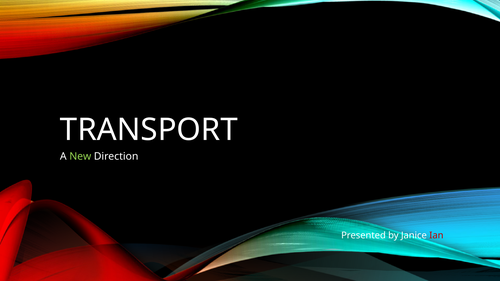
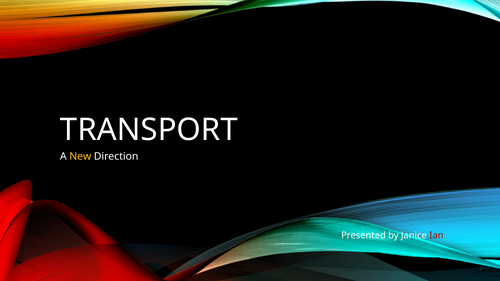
New colour: light green -> yellow
